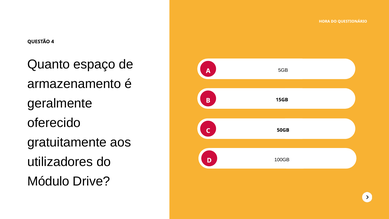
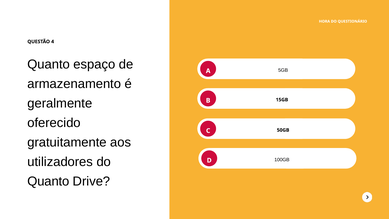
Módulo at (48, 181): Módulo -> Quanto
